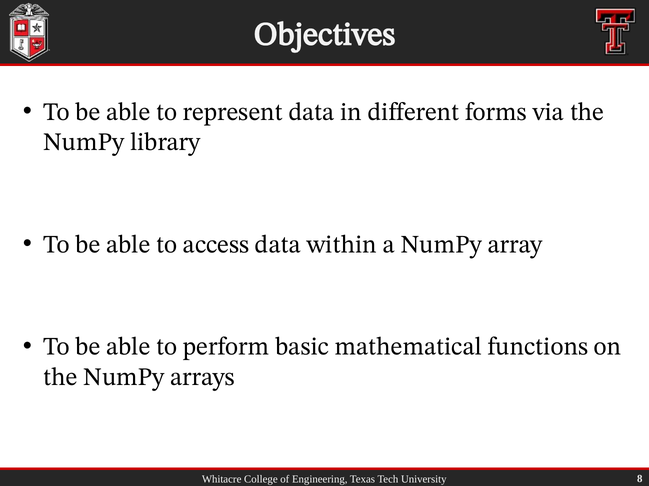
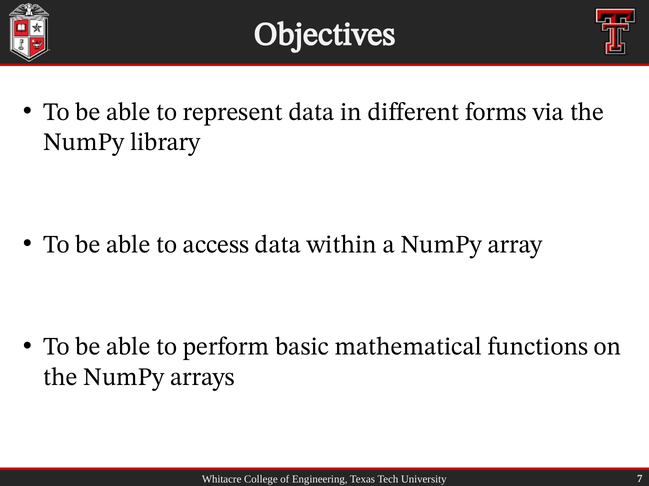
8: 8 -> 7
